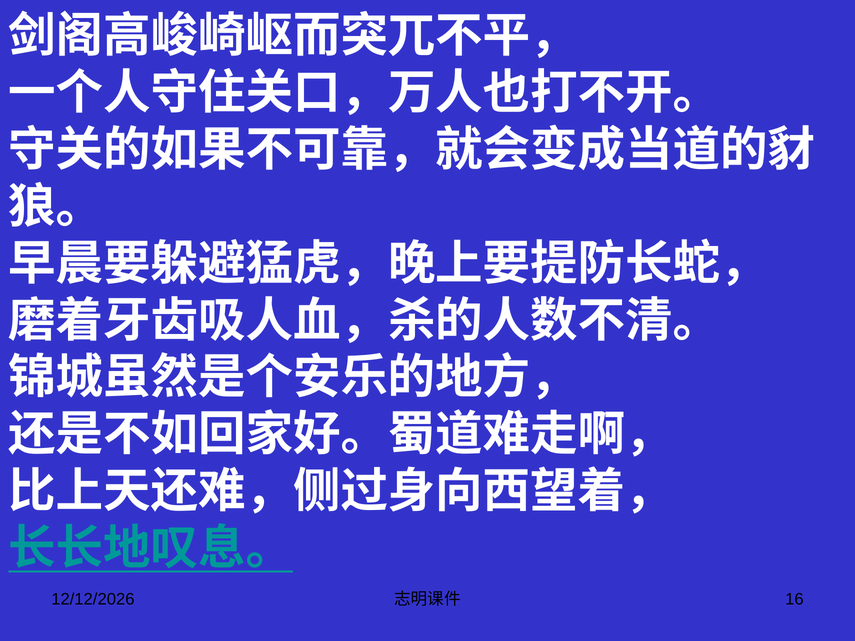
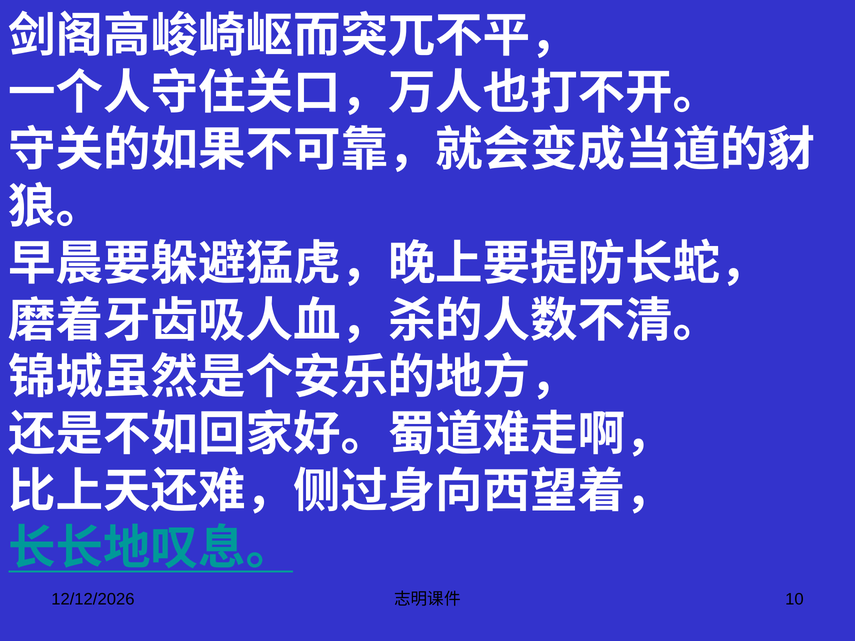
16: 16 -> 10
